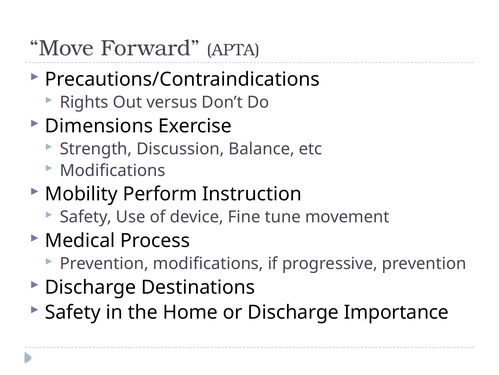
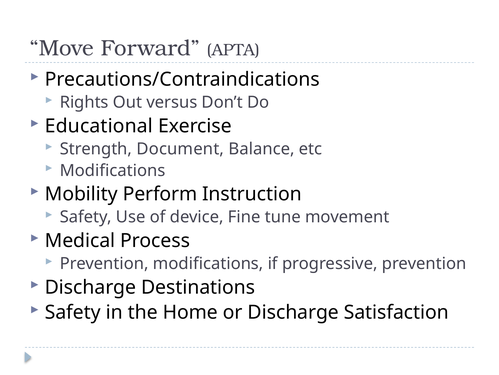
Dimensions: Dimensions -> Educational
Discussion: Discussion -> Document
Importance: Importance -> Satisfaction
